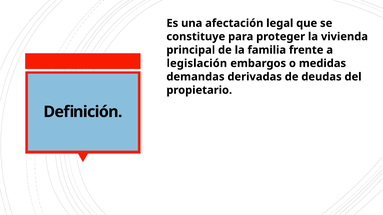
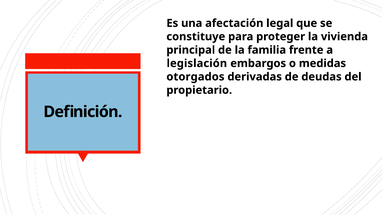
demandas: demandas -> otorgados
